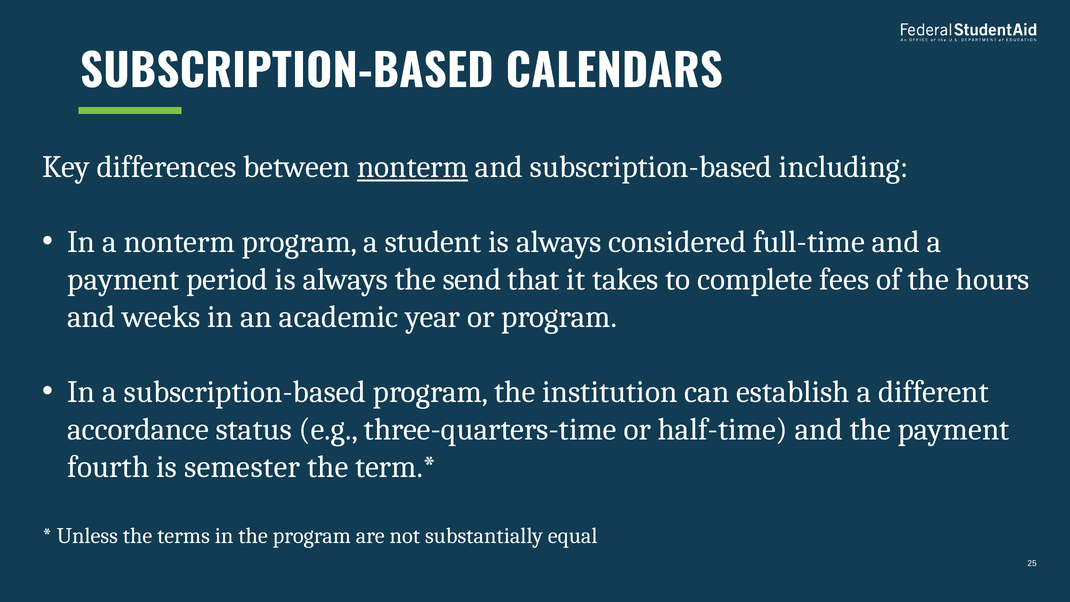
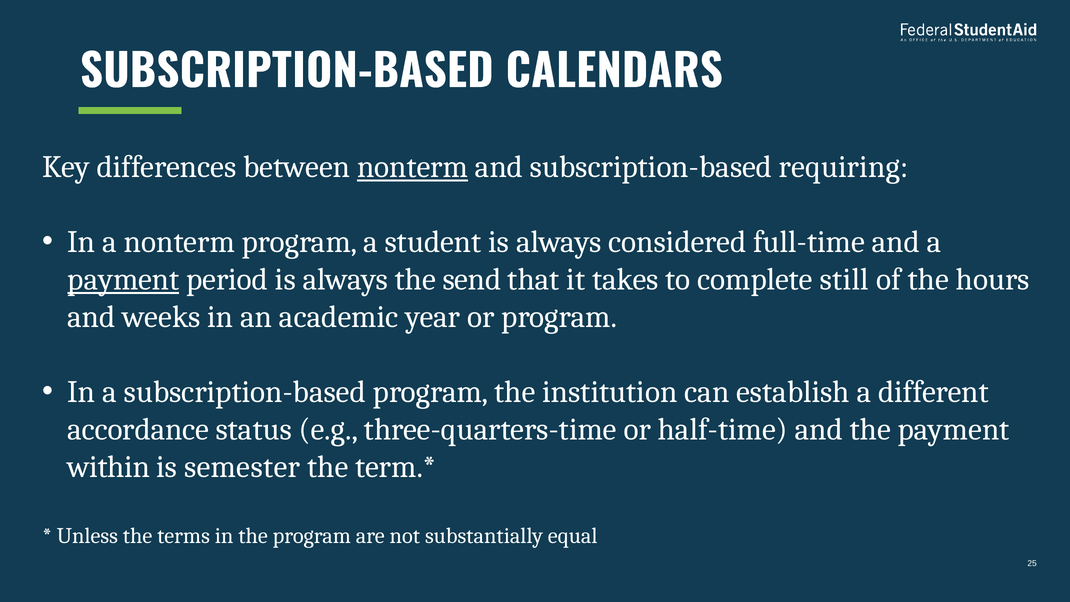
including: including -> requiring
payment at (123, 279) underline: none -> present
fees: fees -> still
fourth: fourth -> within
